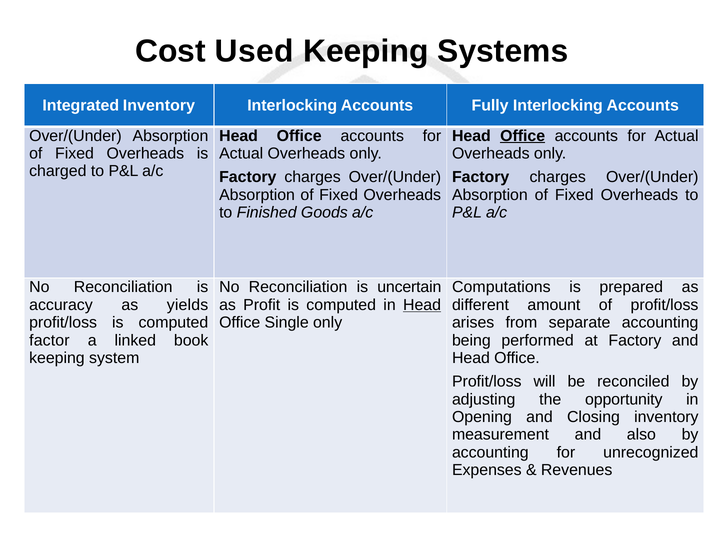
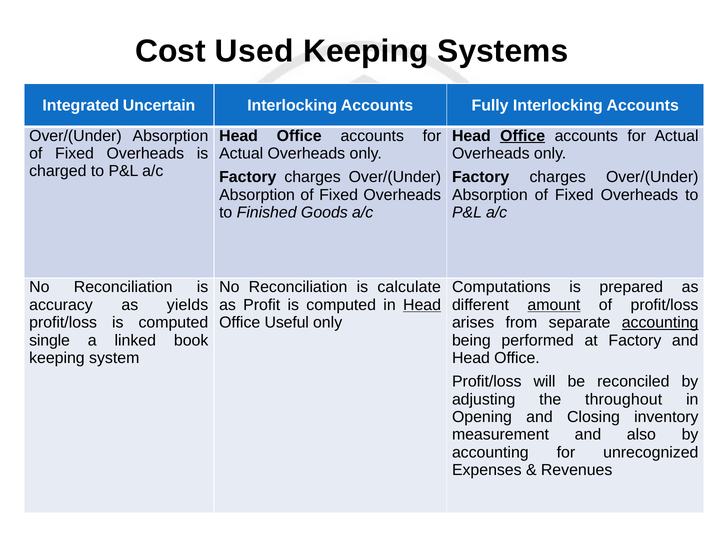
Integrated Inventory: Inventory -> Uncertain
uncertain: uncertain -> calculate
amount underline: none -> present
Single: Single -> Useful
accounting at (660, 323) underline: none -> present
factor: factor -> single
opportunity: opportunity -> throughout
